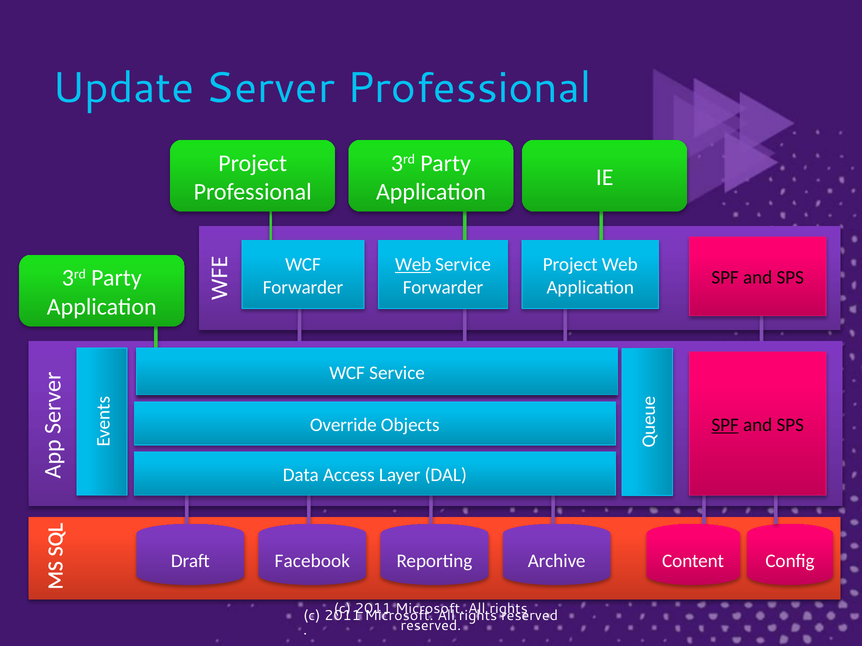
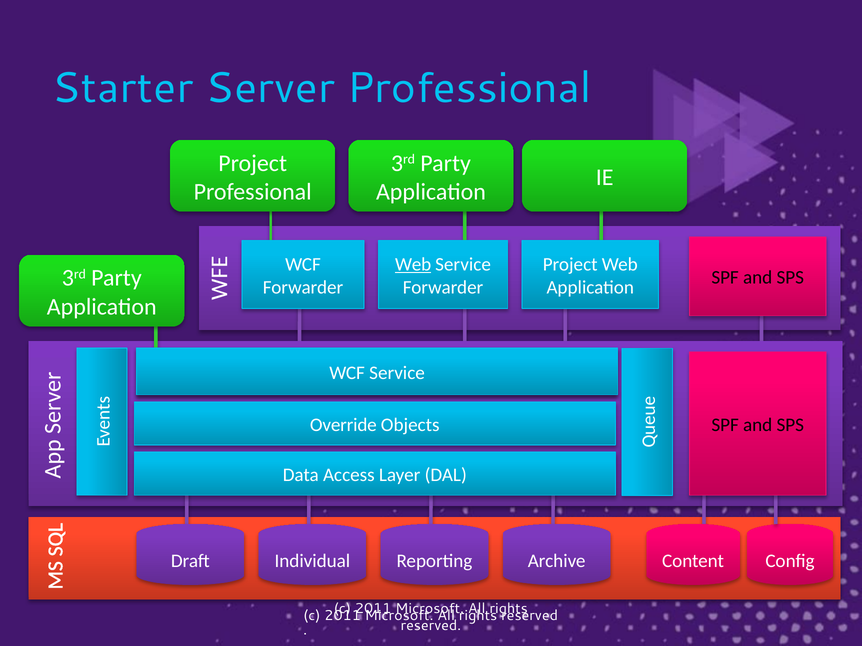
Update: Update -> Starter
SPF at (725, 425) underline: present -> none
Facebook: Facebook -> Individual
